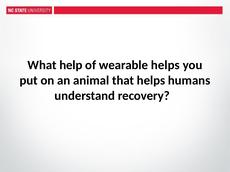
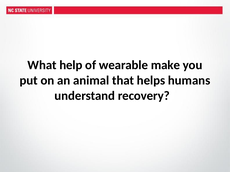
wearable helps: helps -> make
